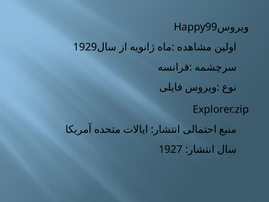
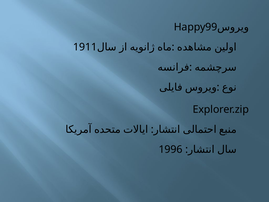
1929: 1929 -> 1911
1927: 1927 -> 1996
